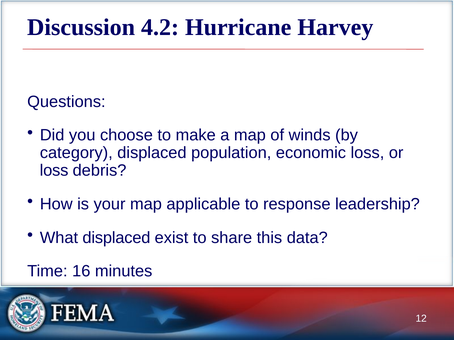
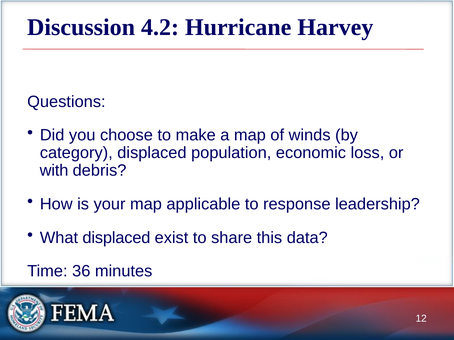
loss at (54, 171): loss -> with
16: 16 -> 36
